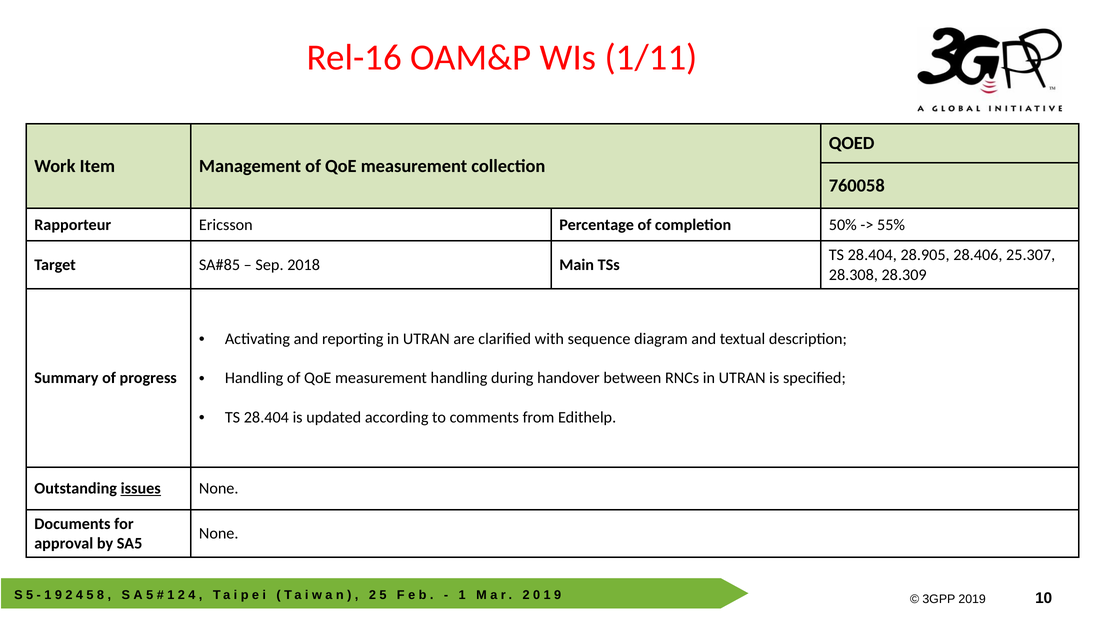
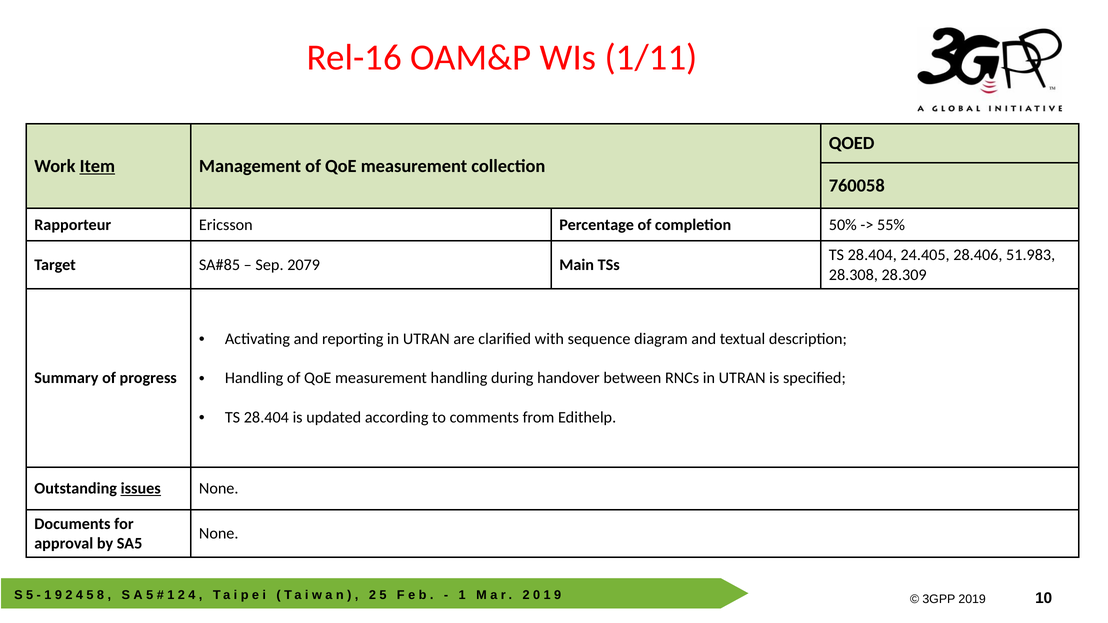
Item underline: none -> present
28.905: 28.905 -> 24.405
25.307: 25.307 -> 51.983
2018: 2018 -> 2079
